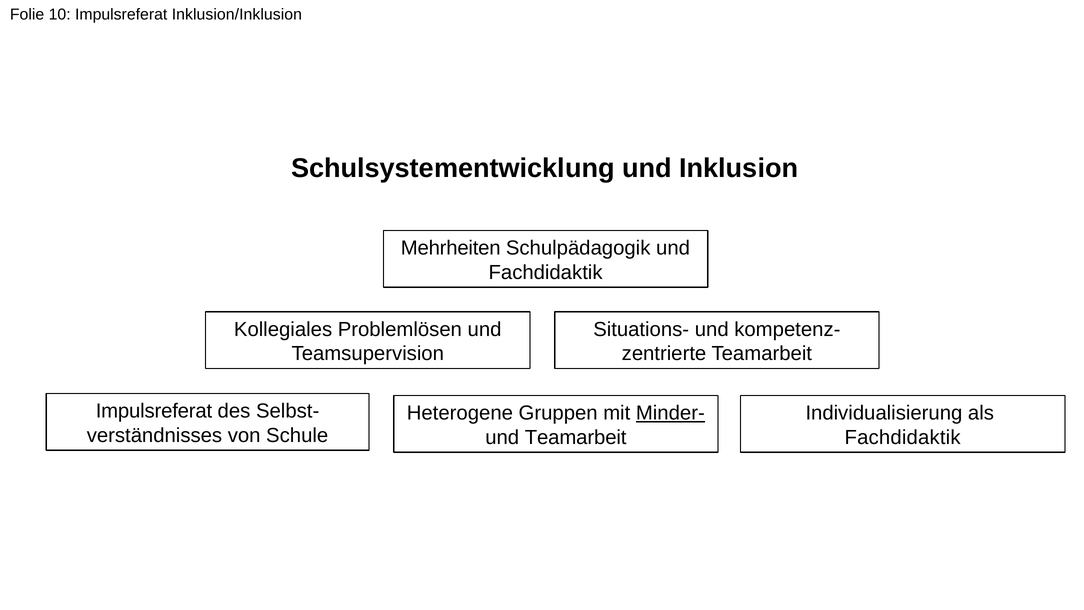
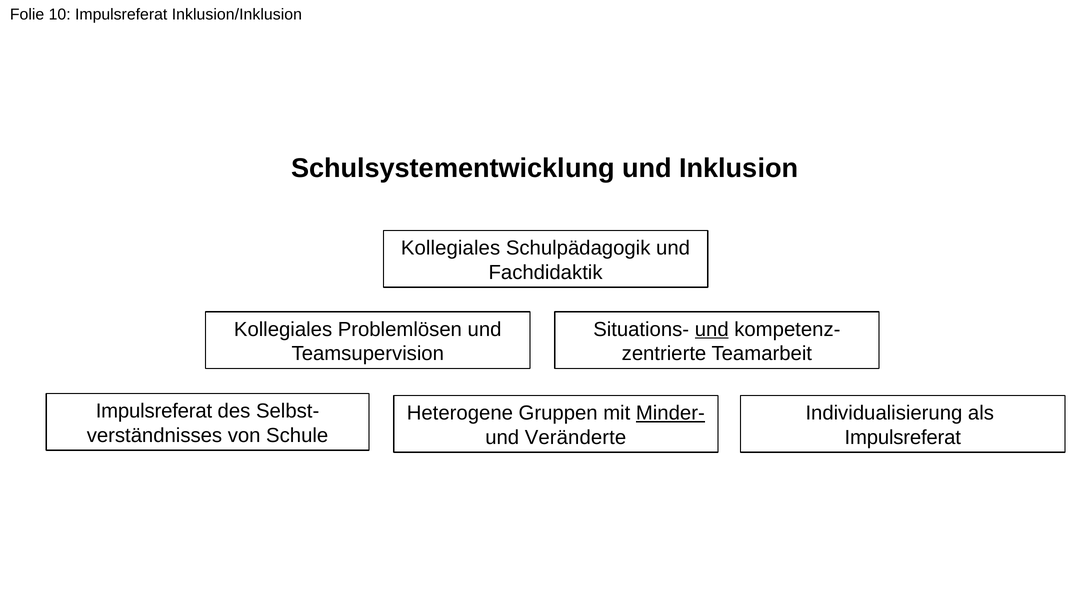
Mehrheiten at (451, 248): Mehrheiten -> Kollegiales
und at (712, 329) underline: none -> present
und Teamarbeit: Teamarbeit -> Veränderte
Fachdidaktik at (903, 437): Fachdidaktik -> Impulsreferat
